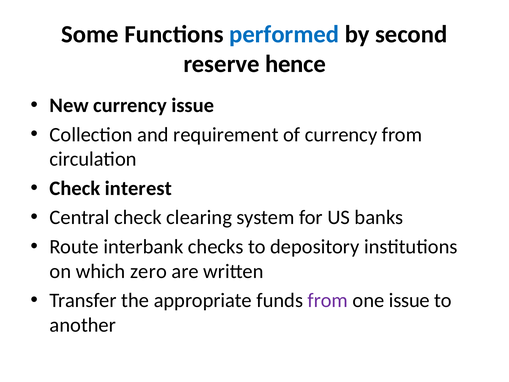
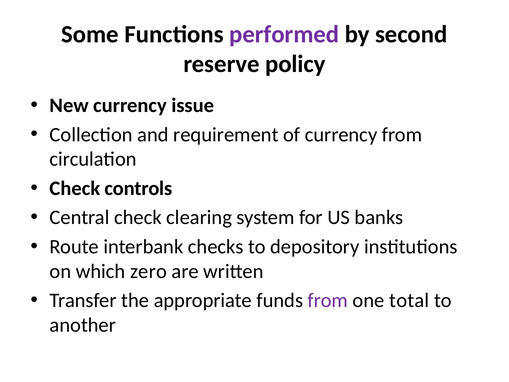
performed colour: blue -> purple
hence: hence -> policy
interest: interest -> controls
one issue: issue -> total
